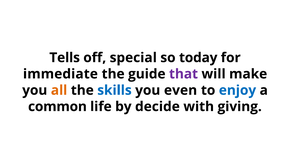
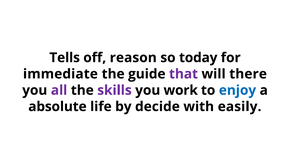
special: special -> reason
make: make -> there
all colour: orange -> purple
skills colour: blue -> purple
even: even -> work
common: common -> absolute
giving: giving -> easily
